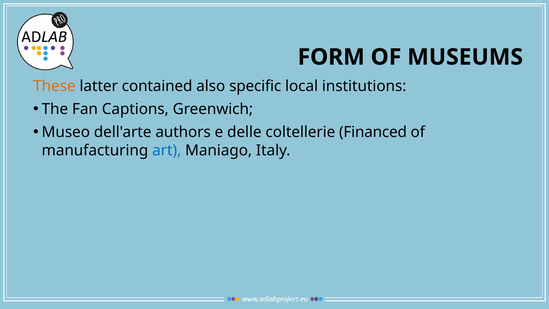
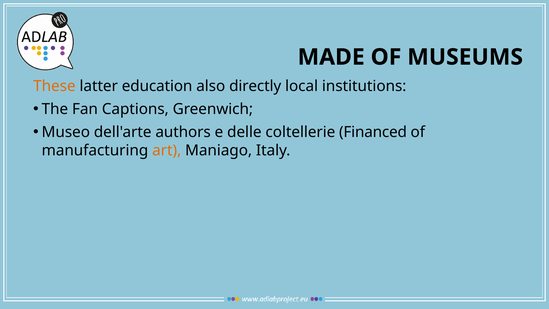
FORM: FORM -> MADE
contained: contained -> education
specific: specific -> directly
art colour: blue -> orange
